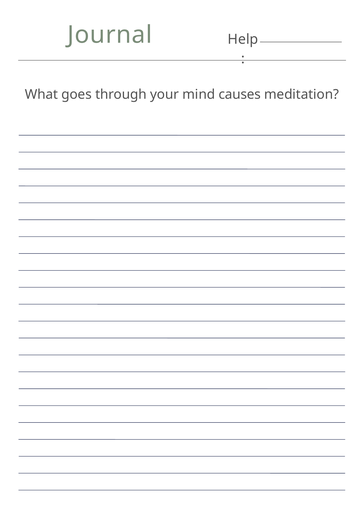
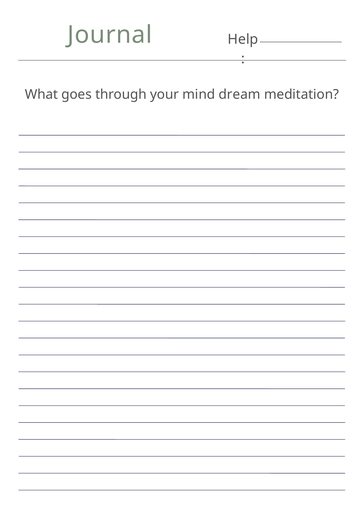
causes: causes -> dream
